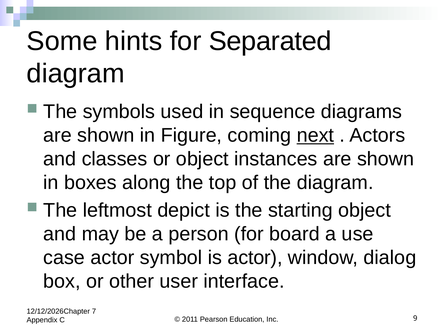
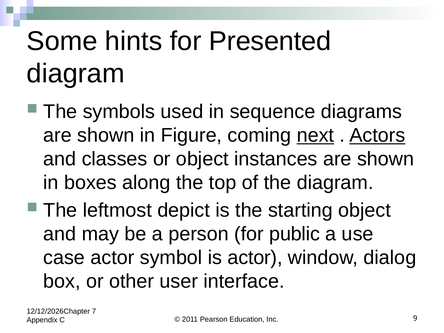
Separated: Separated -> Presented
Actors underline: none -> present
board: board -> public
